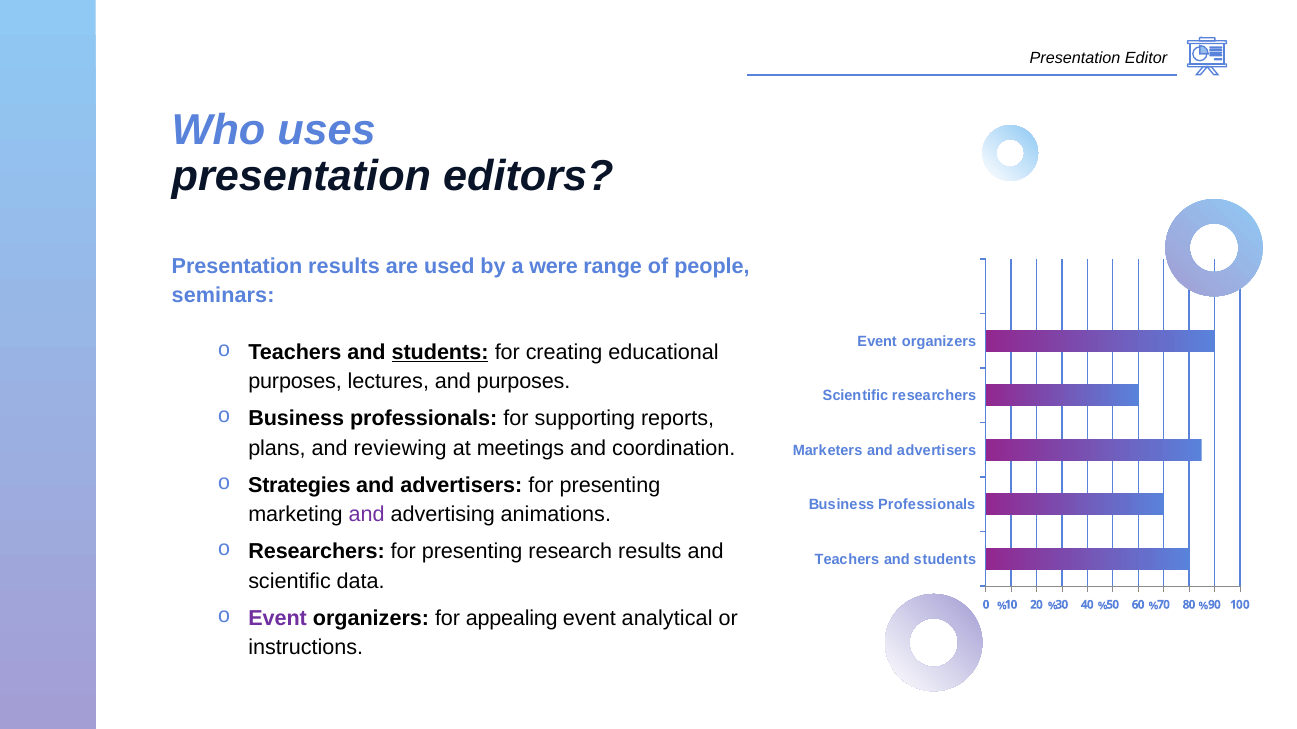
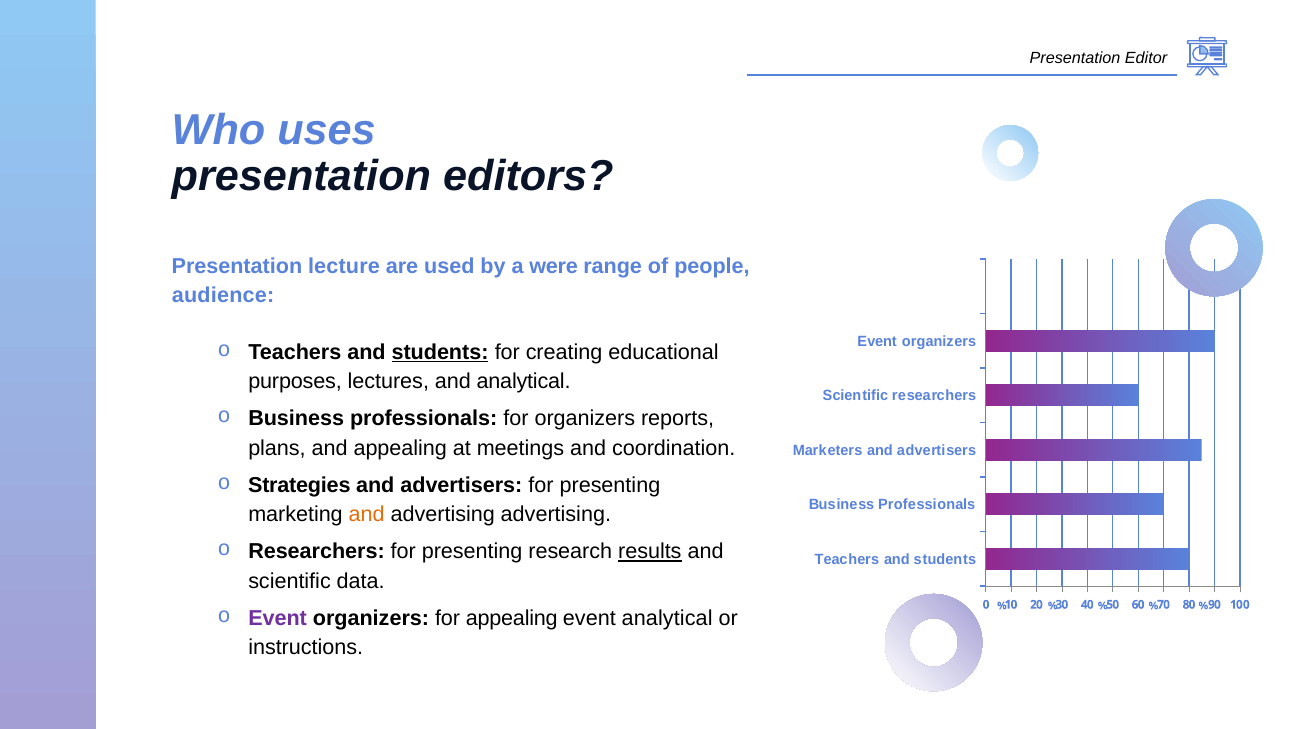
Presentation results: results -> lecture
seminars: seminars -> audience
and purposes: purposes -> analytical
for supporting: supporting -> organizers
and reviewing: reviewing -> appealing
and at (367, 515) colour: purple -> orange
advertising animations: animations -> advertising
results at (650, 552) underline: none -> present
